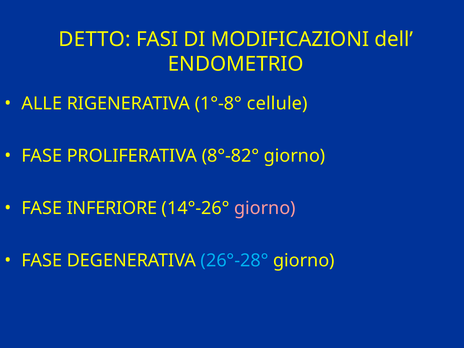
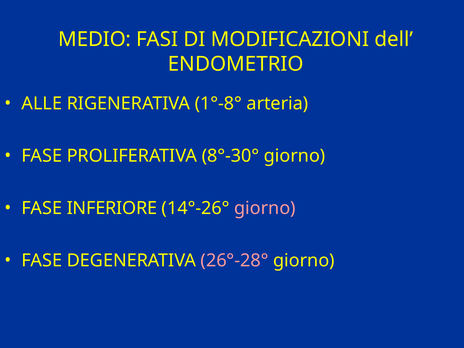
DETTO: DETTO -> MEDIO
cellule: cellule -> arteria
8°-82°: 8°-82° -> 8°-30°
26°-28° colour: light blue -> pink
